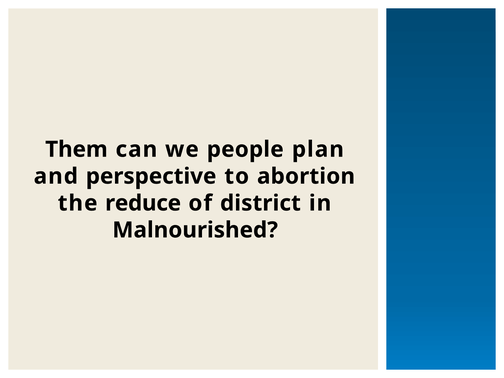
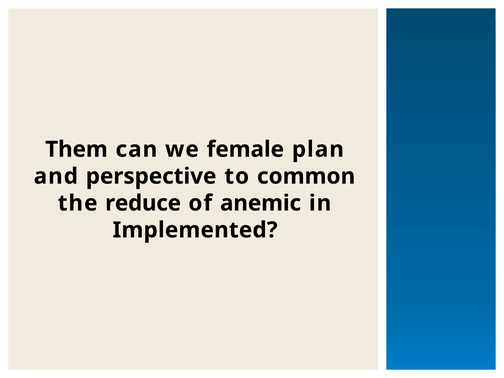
people: people -> female
abortion: abortion -> common
district: district -> anemic
Malnourished: Malnourished -> Implemented
